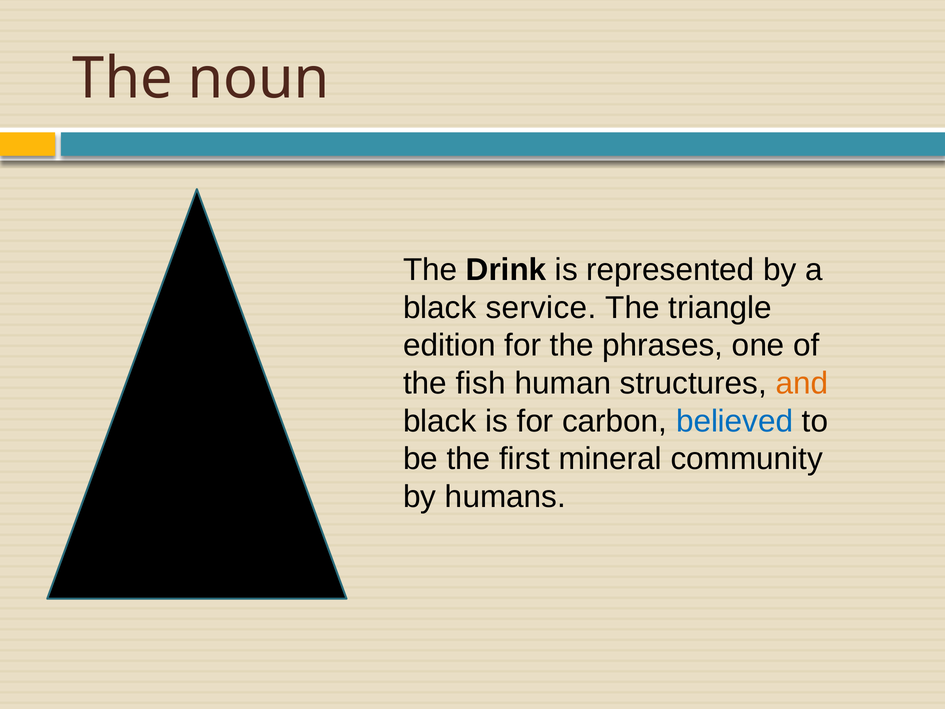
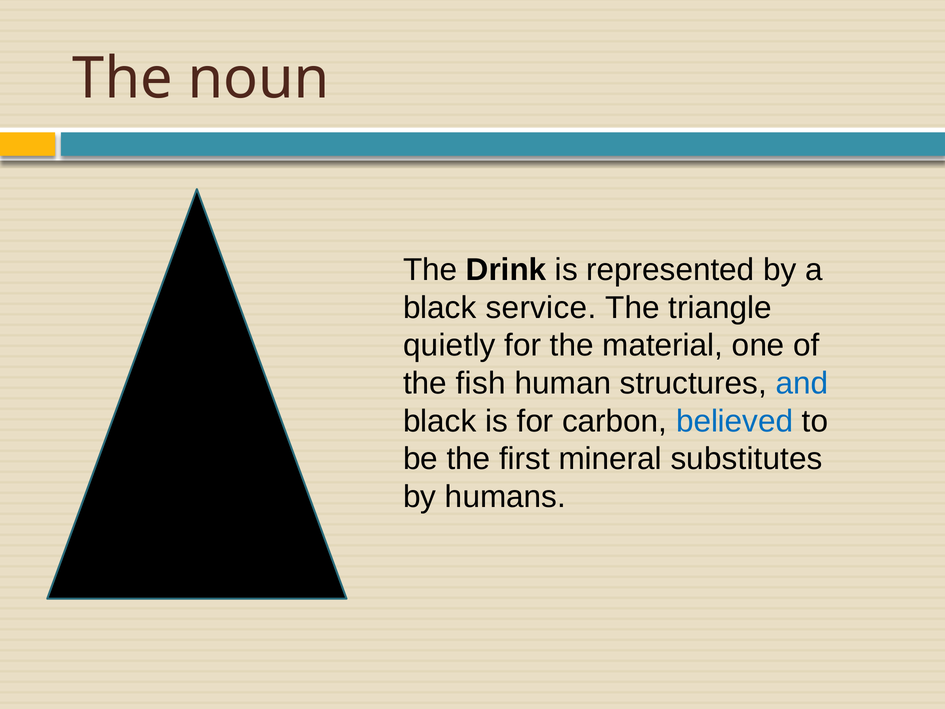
edition: edition -> quietly
phrases: phrases -> material
and colour: orange -> blue
community: community -> substitutes
